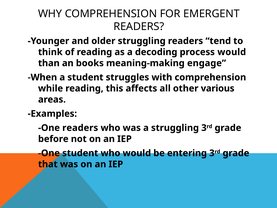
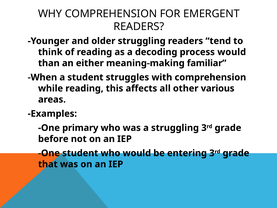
books: books -> either
engage: engage -> familiar
One readers: readers -> primary
